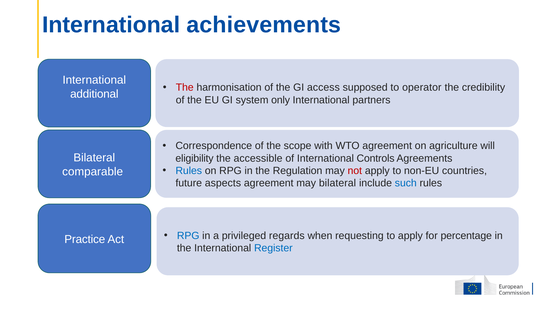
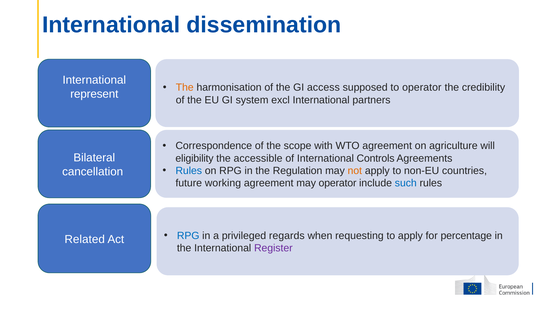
achievements: achievements -> dissemination
The at (185, 88) colour: red -> orange
additional: additional -> represent
only: only -> excl
not colour: red -> orange
comparable: comparable -> cancellation
aspects: aspects -> working
may bilateral: bilateral -> operator
Practice: Practice -> Related
Register colour: blue -> purple
